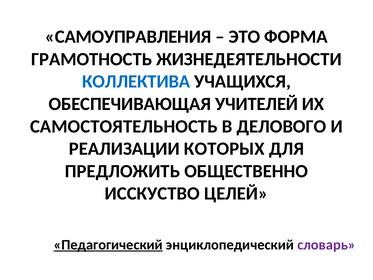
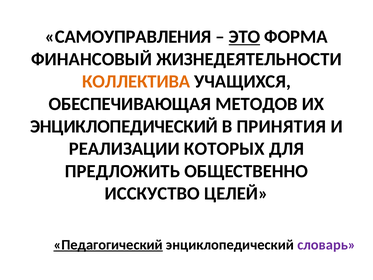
ЭТО underline: none -> present
ГРАМОТНОСТЬ: ГРАМОТНОСТЬ -> ФИНАНСОВЫЙ
КОЛЛЕКТИВА colour: blue -> orange
УЧИТЕЛЕЙ: УЧИТЕЛЕЙ -> МЕТОДОВ
САМОСТОЯТЕЛЬНОСТЬ at (124, 126): САМОСТОЯТЕЛЬНОСТЬ -> ЭНЦИКЛОПЕДИЧЕСКИЙ
ДЕЛОВОГО: ДЕЛОВОГО -> ПРИНЯТИЯ
